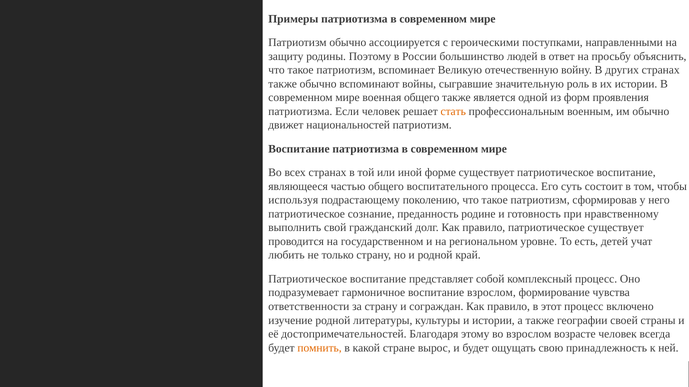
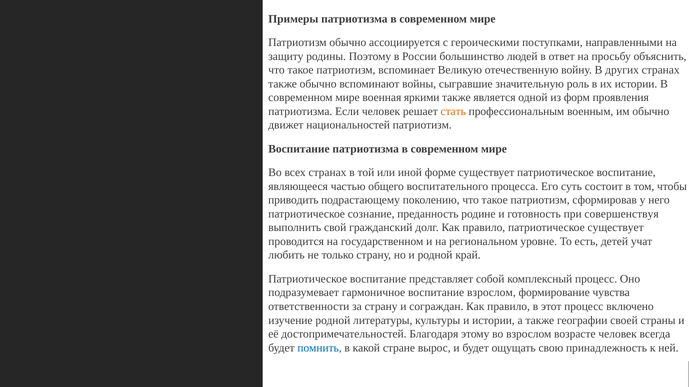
военная общего: общего -> яркими
используя: используя -> приводить
нравственному: нравственному -> совершенствуя
помнить colour: orange -> blue
